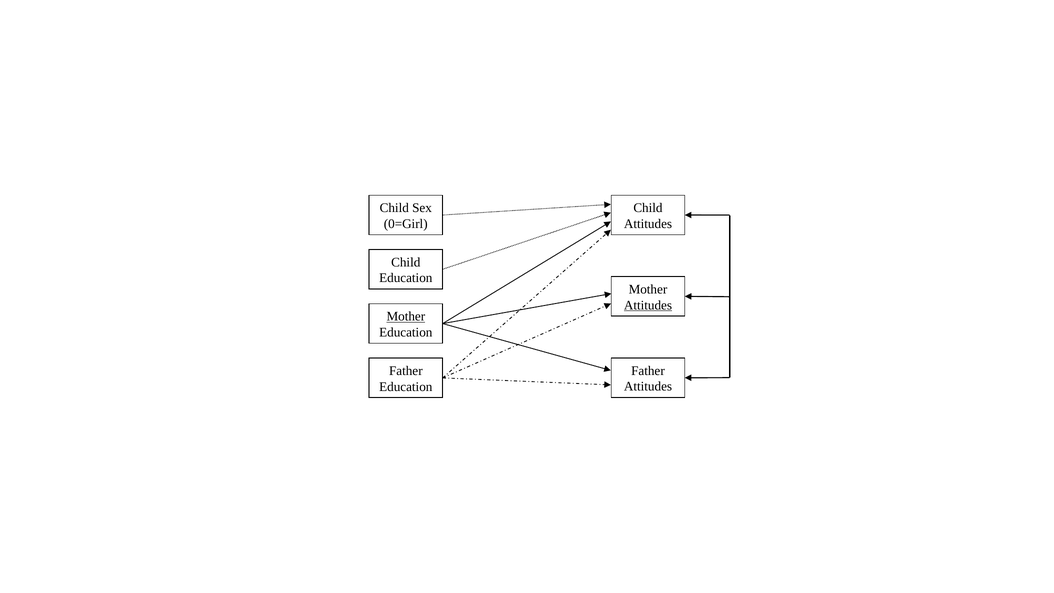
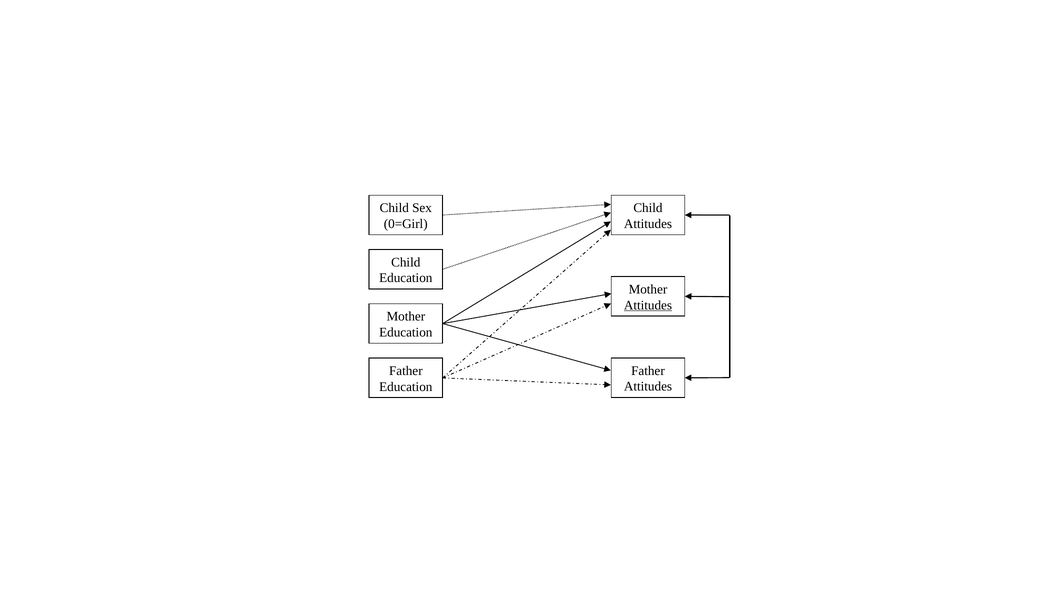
Mother at (406, 317) underline: present -> none
